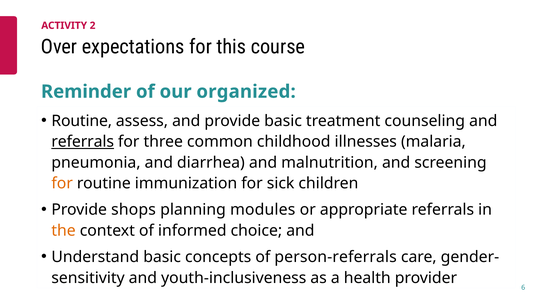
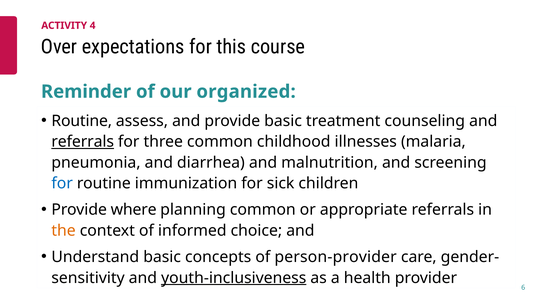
2: 2 -> 4
for at (62, 183) colour: orange -> blue
shops: shops -> where
planning modules: modules -> common
person-referrals: person-referrals -> person-provider
youth-inclusiveness underline: none -> present
